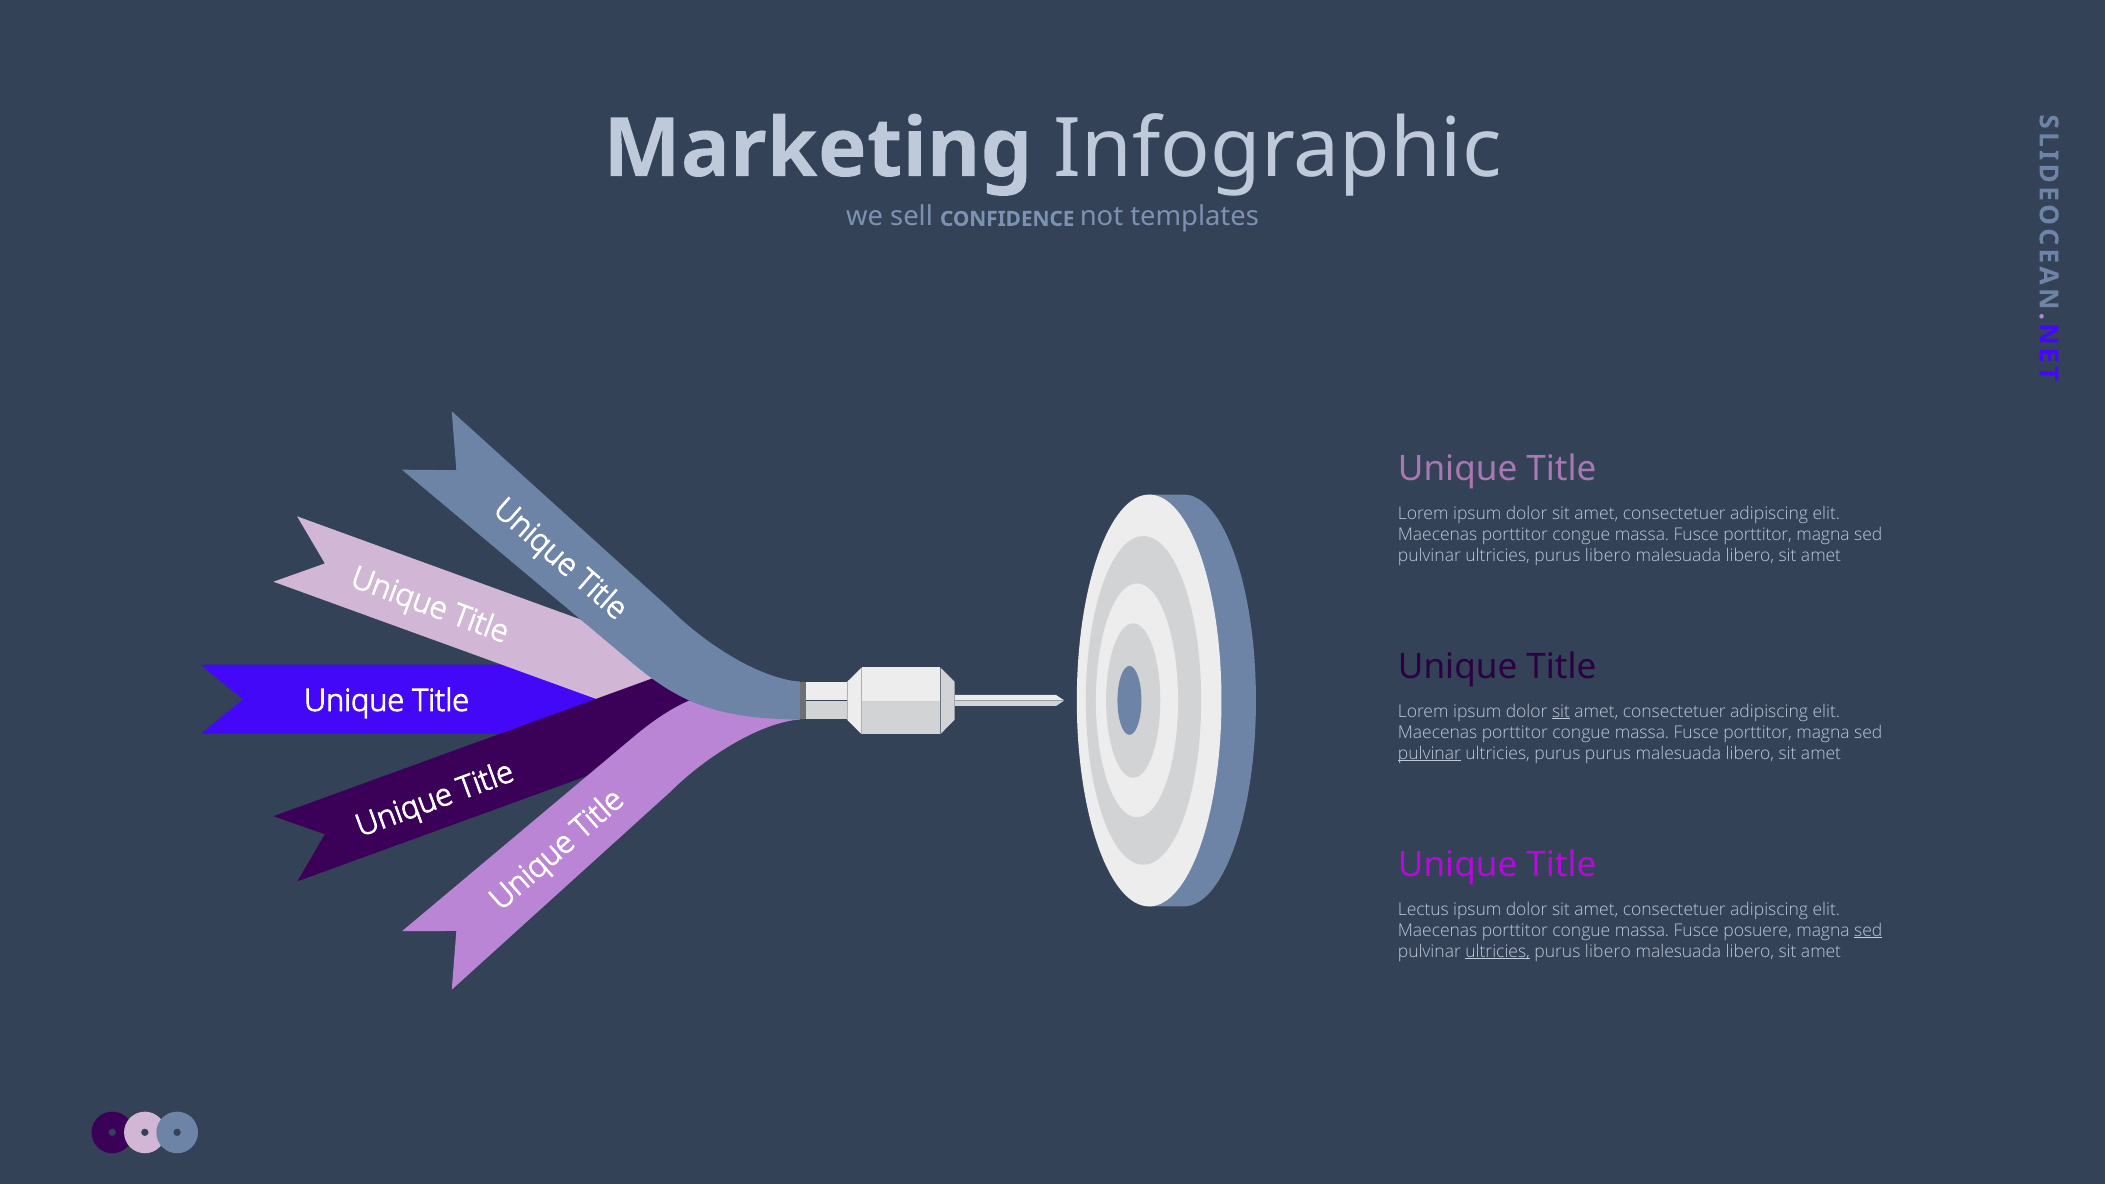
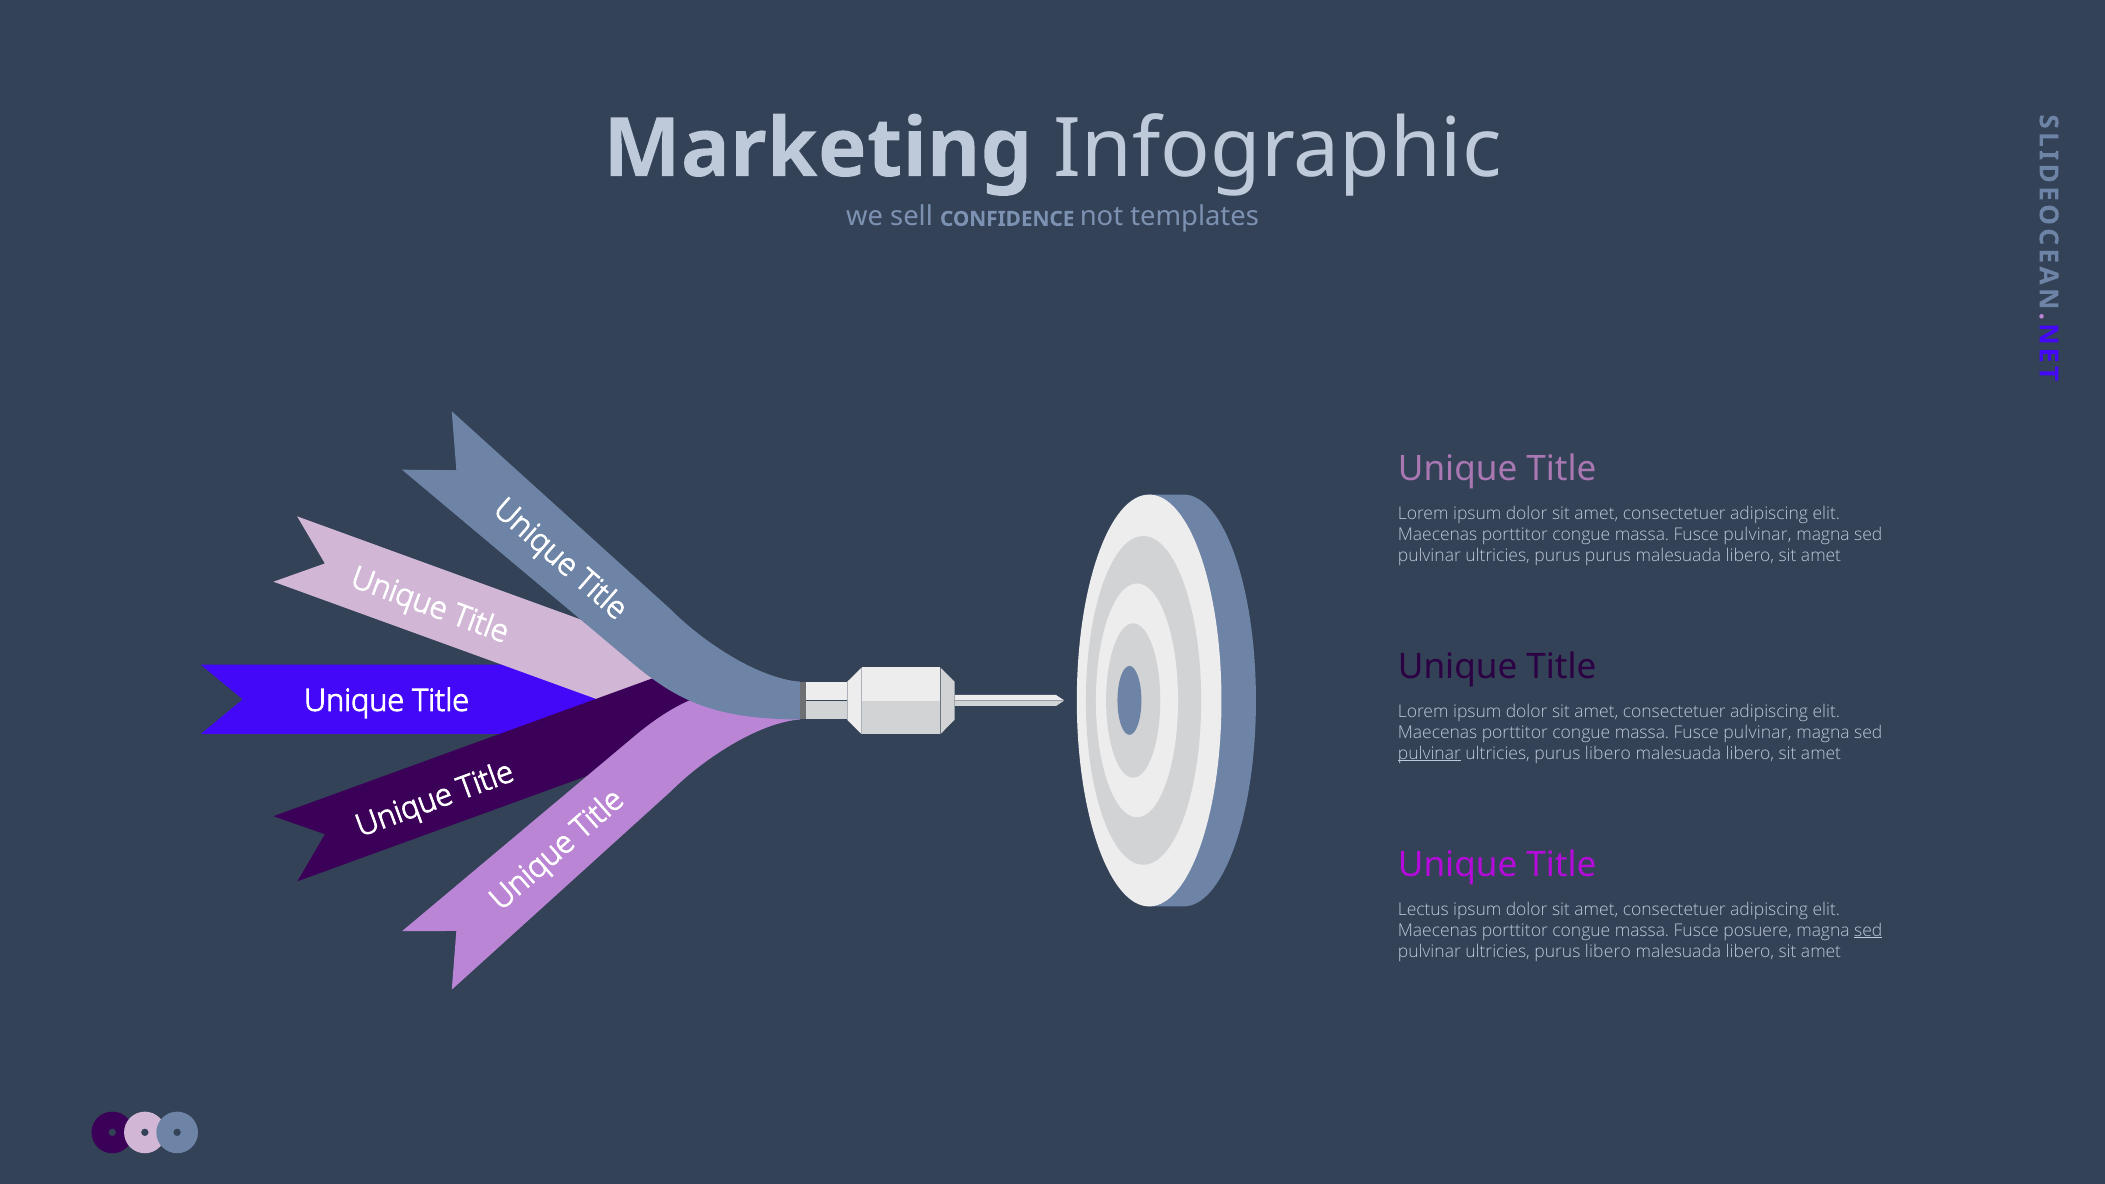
porttitor at (1758, 535): porttitor -> pulvinar
libero at (1608, 556): libero -> purus
sit at (1561, 711) underline: present -> none
porttitor at (1758, 732): porttitor -> pulvinar
purus at (1608, 753): purus -> libero
ultricies at (1498, 951) underline: present -> none
